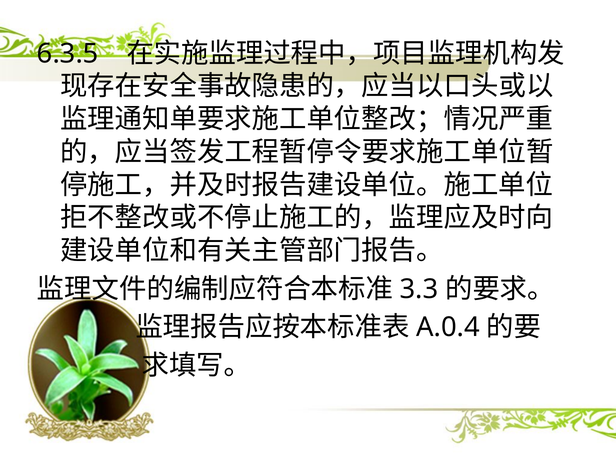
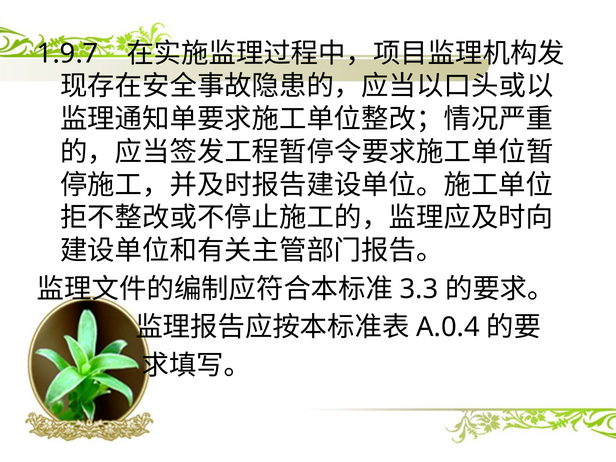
6.3.5: 6.3.5 -> 1.9.7
